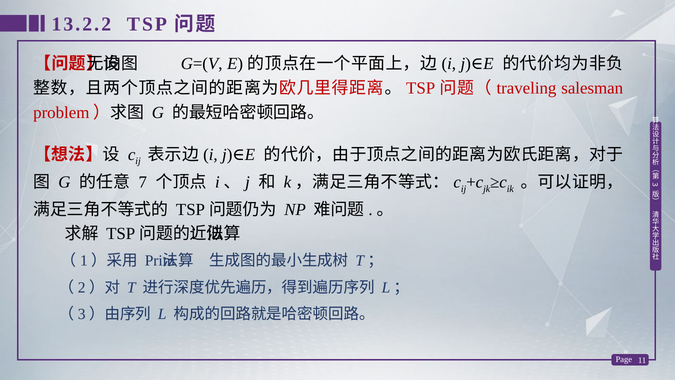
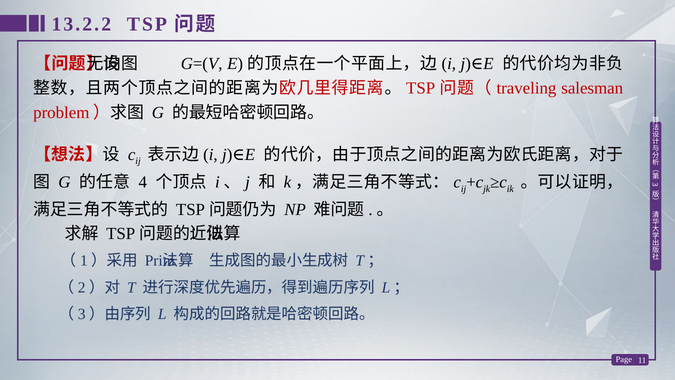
7: 7 -> 4
